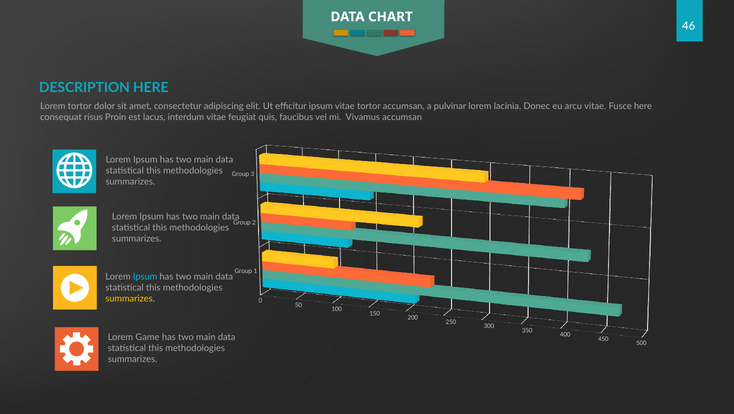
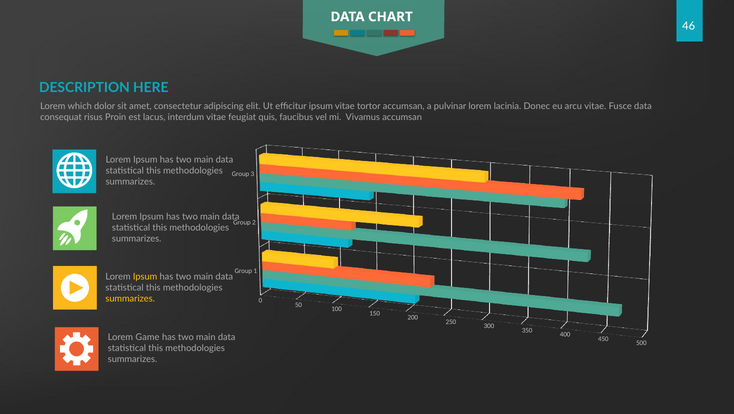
Lorem tortor: tortor -> which
Fusce here: here -> data
Ipsum at (145, 277) colour: light blue -> yellow
